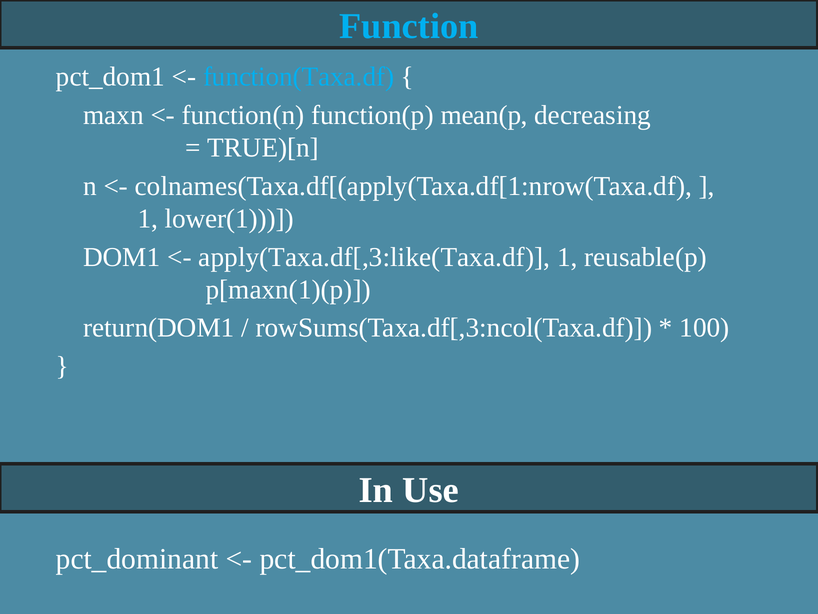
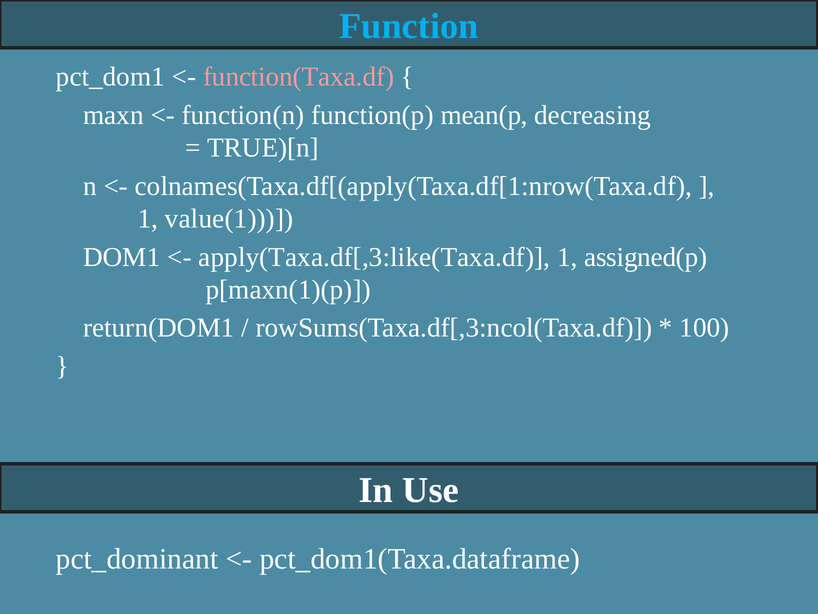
function(Taxa.df colour: light blue -> pink
lower(1: lower(1 -> value(1
reusable(p: reusable(p -> assigned(p
